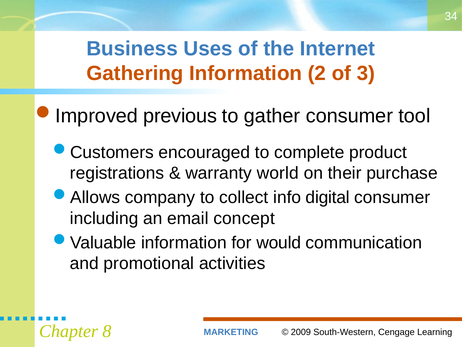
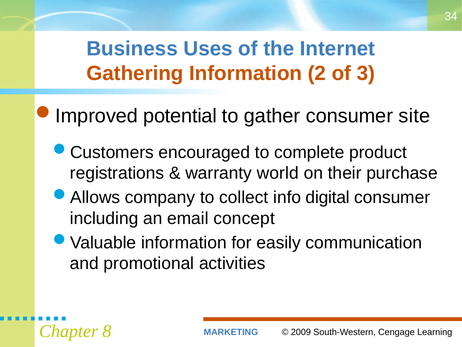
previous: previous -> potential
tool: tool -> site
would: would -> easily
